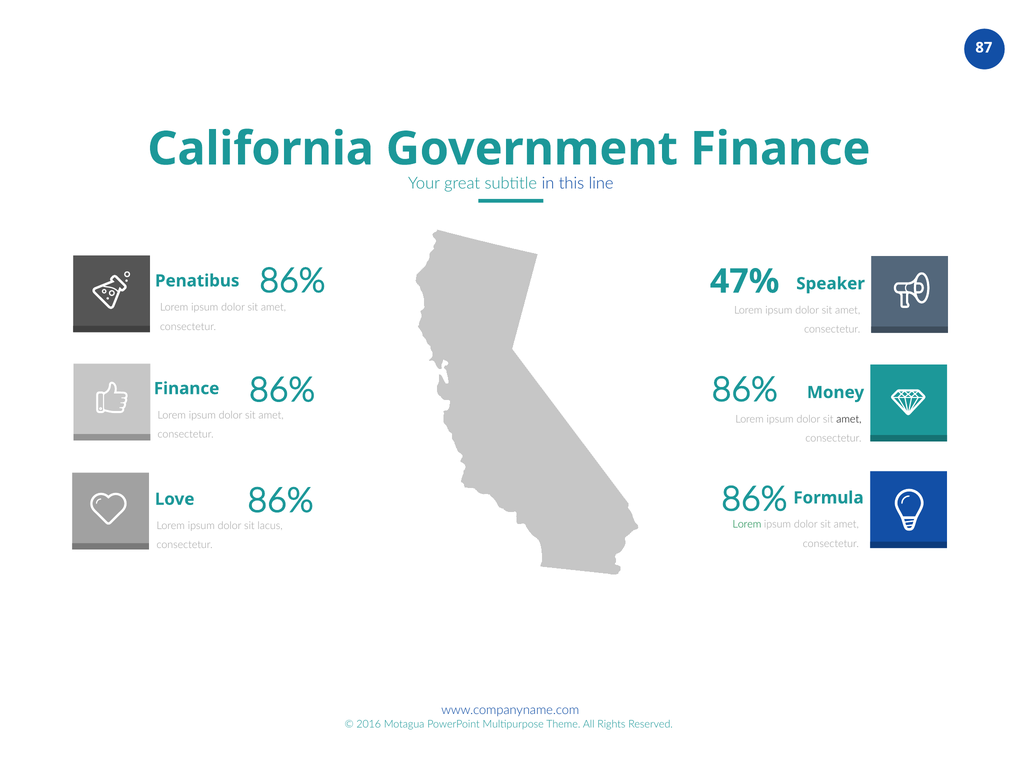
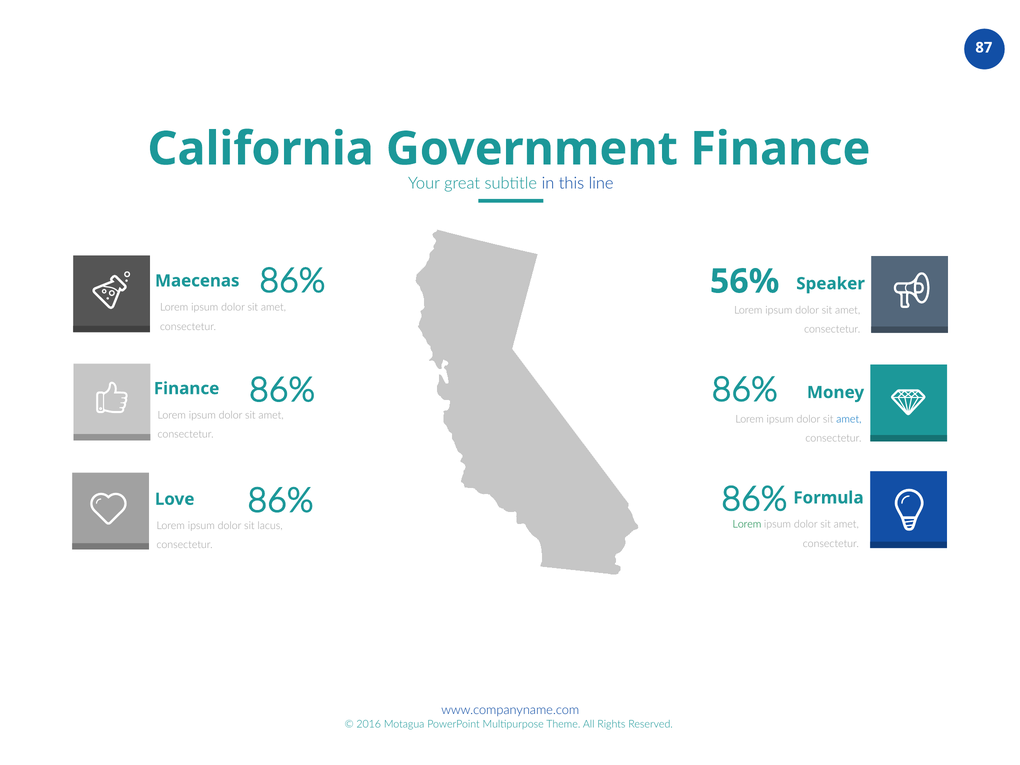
47%: 47% -> 56%
Penatibus: Penatibus -> Maecenas
amet at (849, 419) colour: black -> blue
